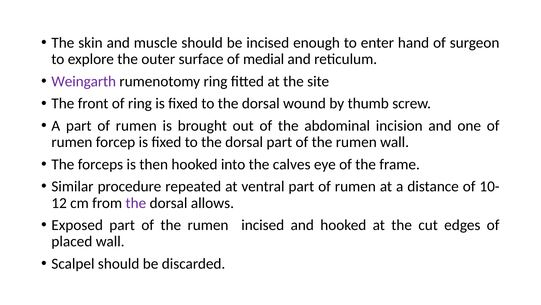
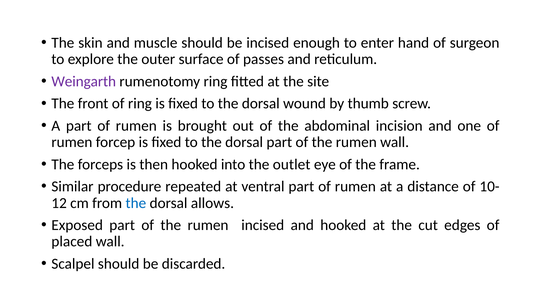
medial: medial -> passes
calves: calves -> outlet
the at (136, 203) colour: purple -> blue
